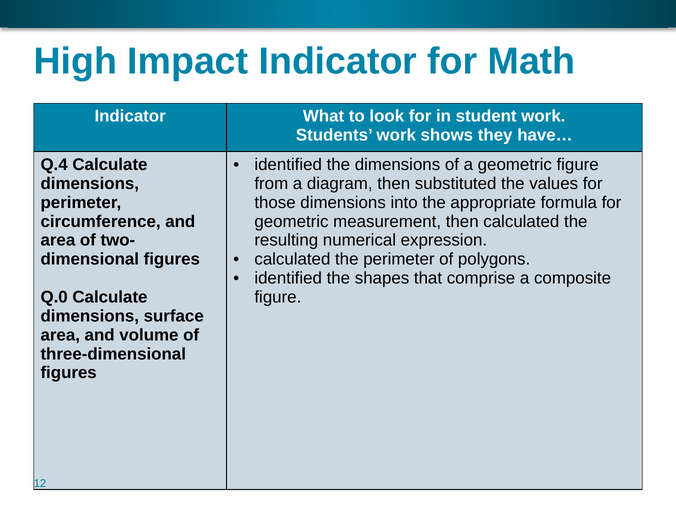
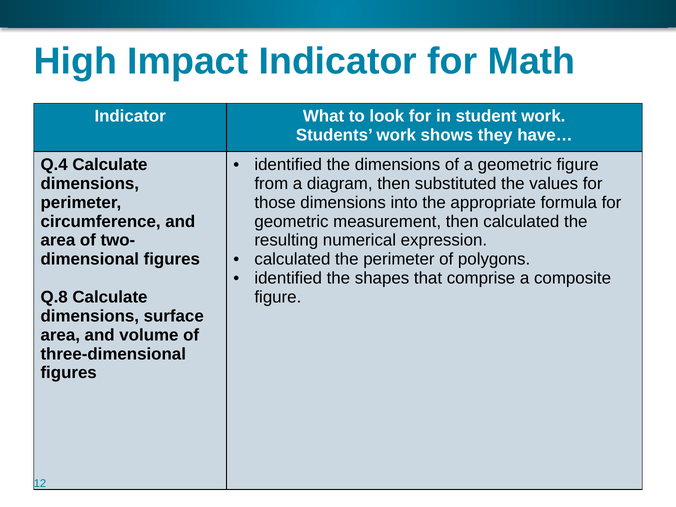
Q.0: Q.0 -> Q.8
